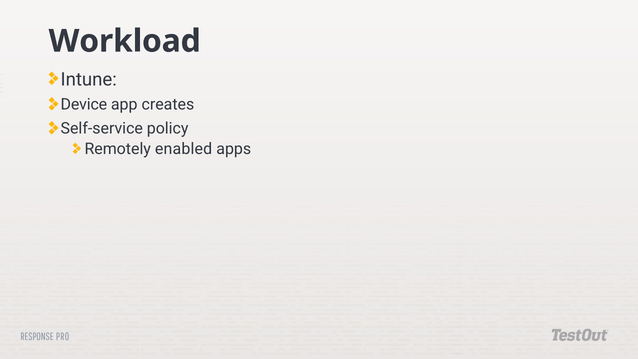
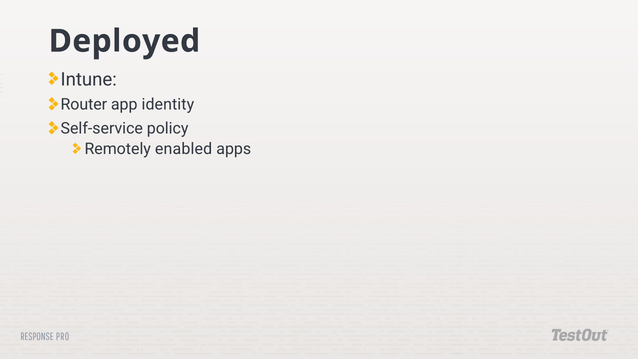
Workload: Workload -> Deployed
Device: Device -> Router
creates: creates -> identity
